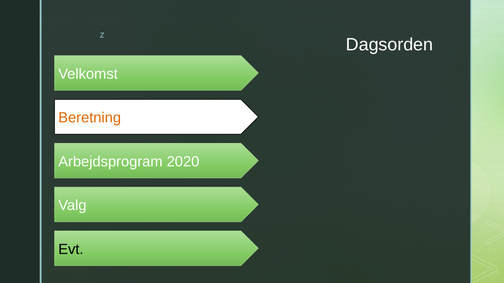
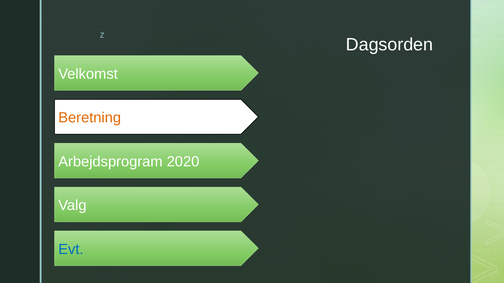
Evt colour: black -> blue
